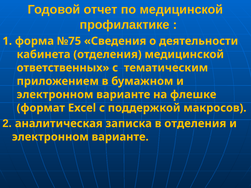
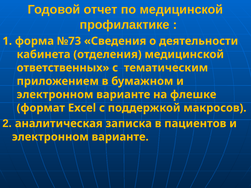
№75: №75 -> №73
в отделения: отделения -> пациентов
